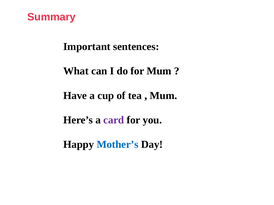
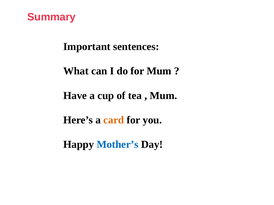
card colour: purple -> orange
